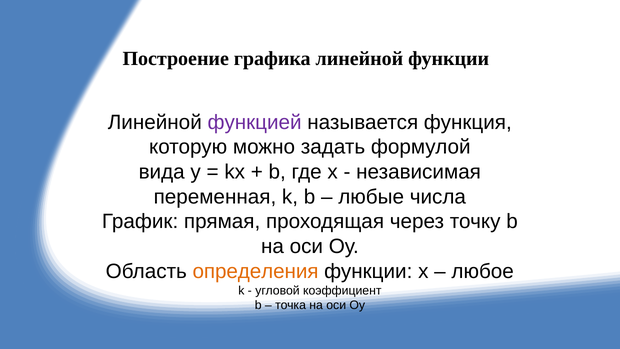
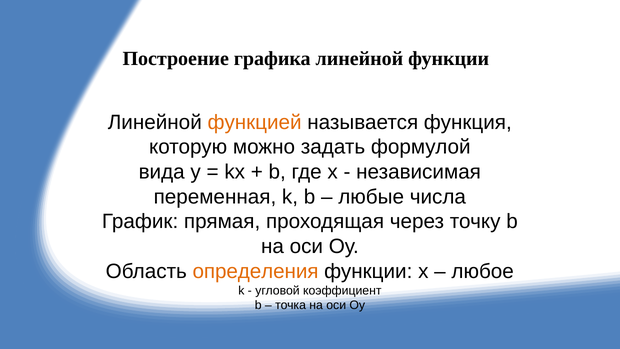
функцией colour: purple -> orange
